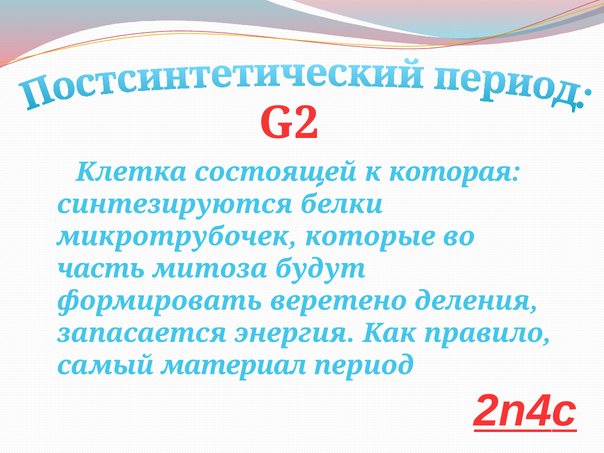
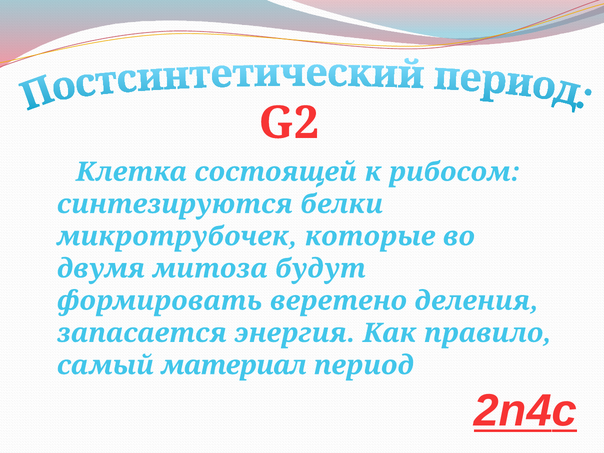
которая: которая -> рибосом
часть: часть -> двумя
